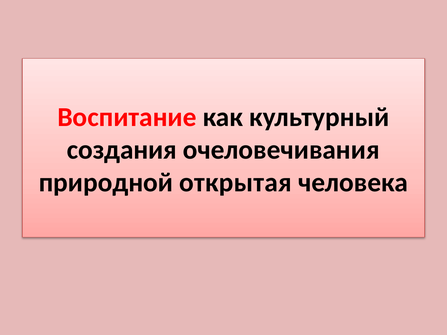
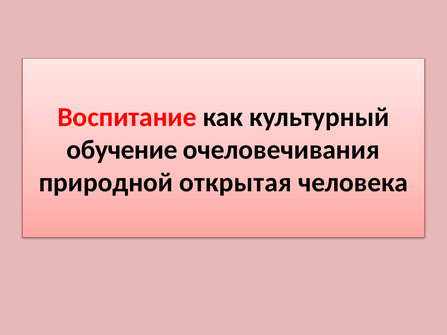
создания: создания -> обучение
